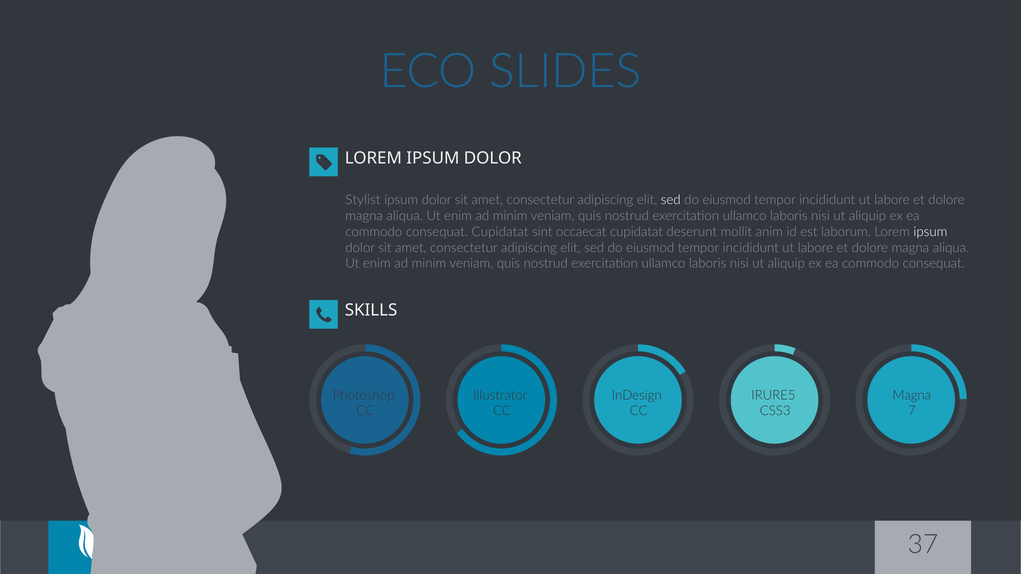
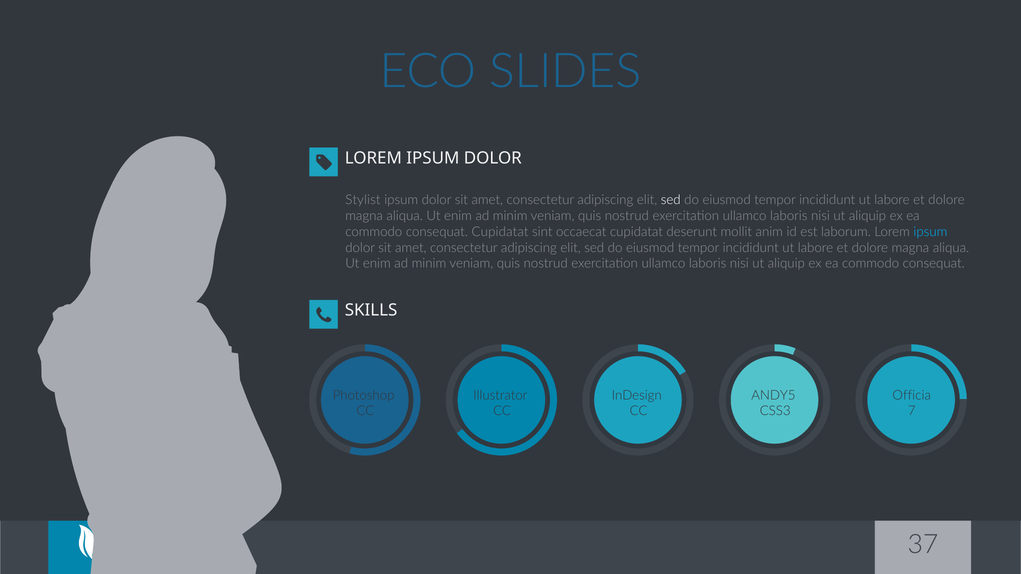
ipsum at (930, 232) colour: white -> light blue
IRURE5: IRURE5 -> ANDY5
Magna at (912, 395): Magna -> Officia
